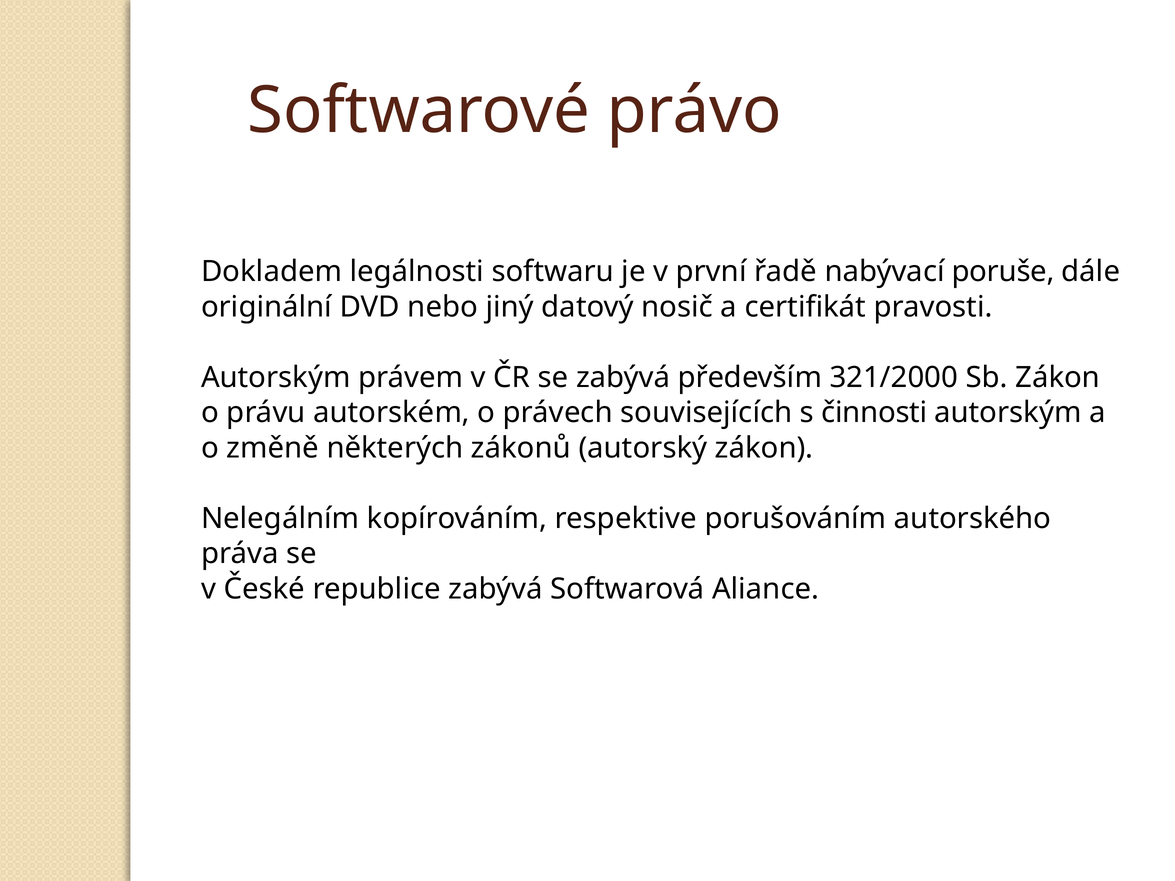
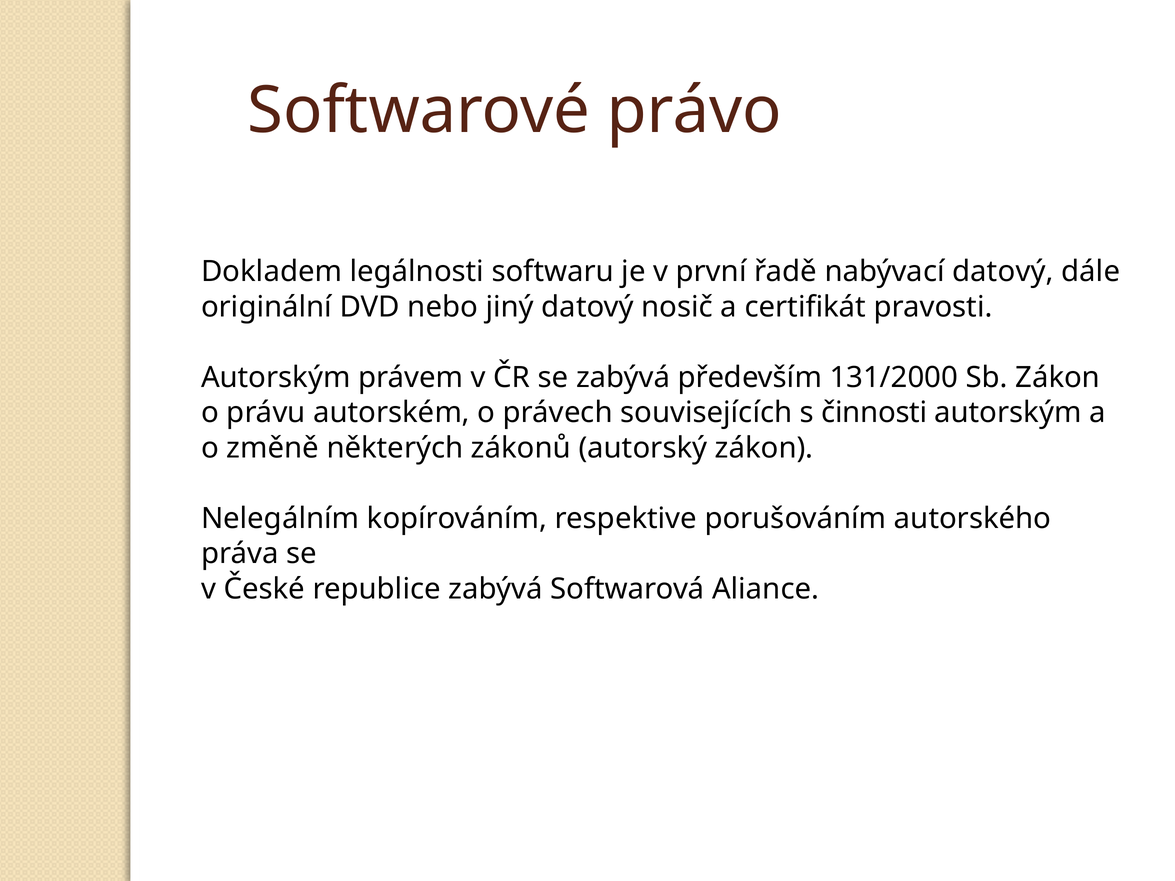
nabývací poruše: poruše -> datový
321/2000: 321/2000 -> 131/2000
